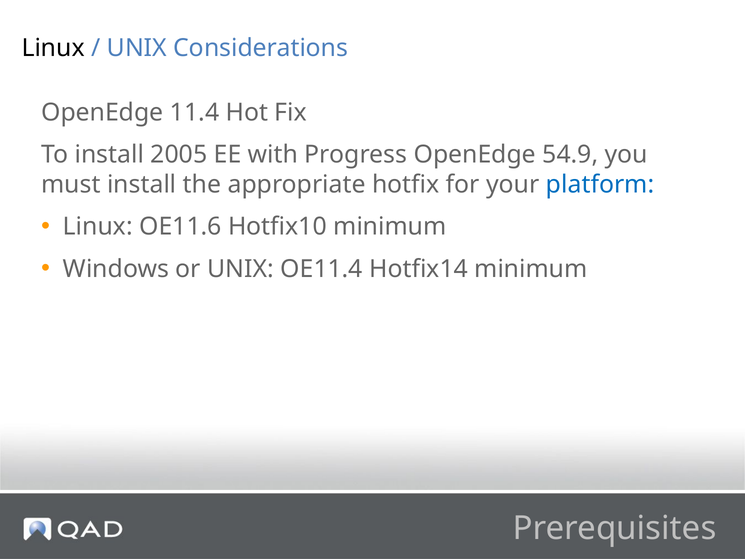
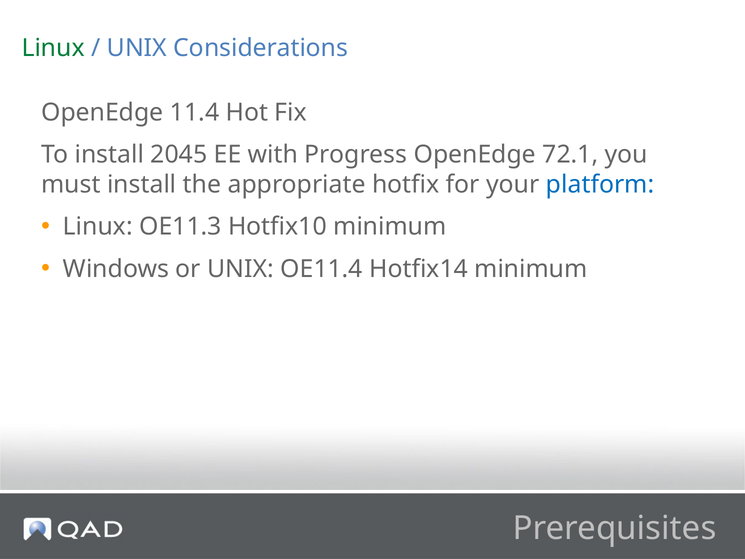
Linux at (53, 48) colour: black -> green
2005: 2005 -> 2045
54.9: 54.9 -> 72.1
OE11.6: OE11.6 -> OE11.3
